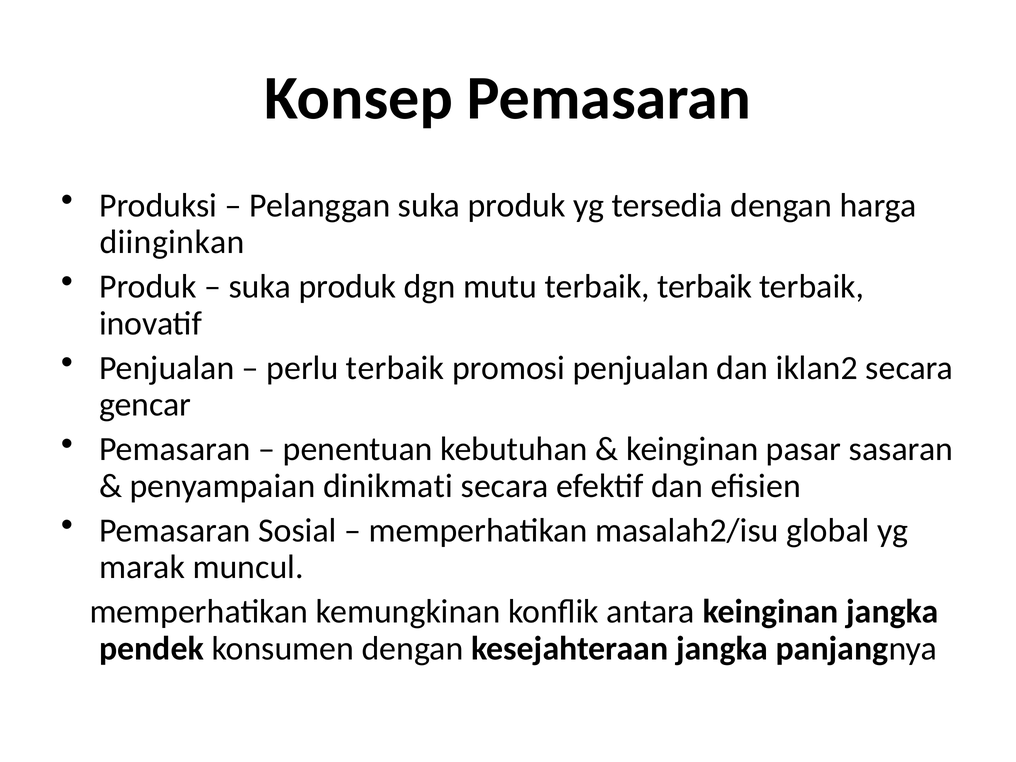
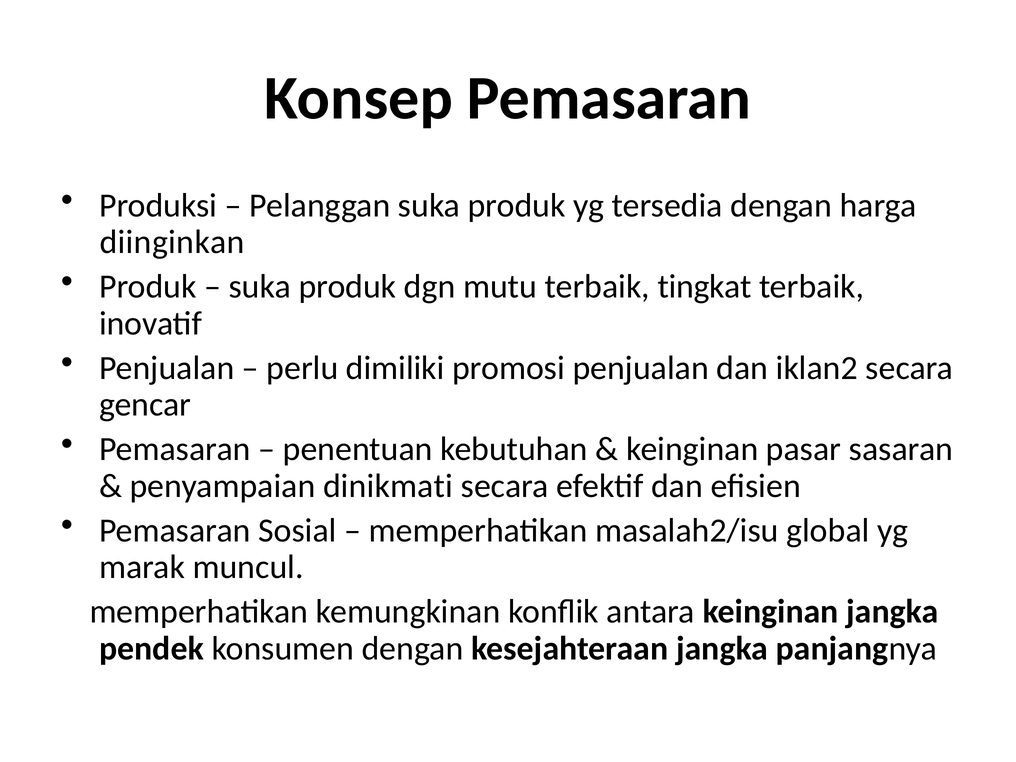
mutu terbaik terbaik: terbaik -> tingkat
perlu terbaik: terbaik -> dimiliki
